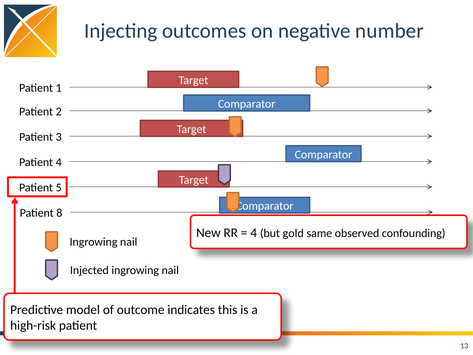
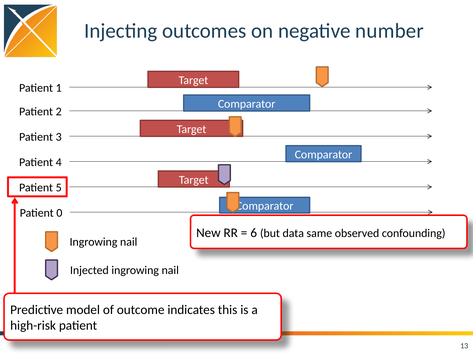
8: 8 -> 0
4 at (254, 233): 4 -> 6
gold: gold -> data
